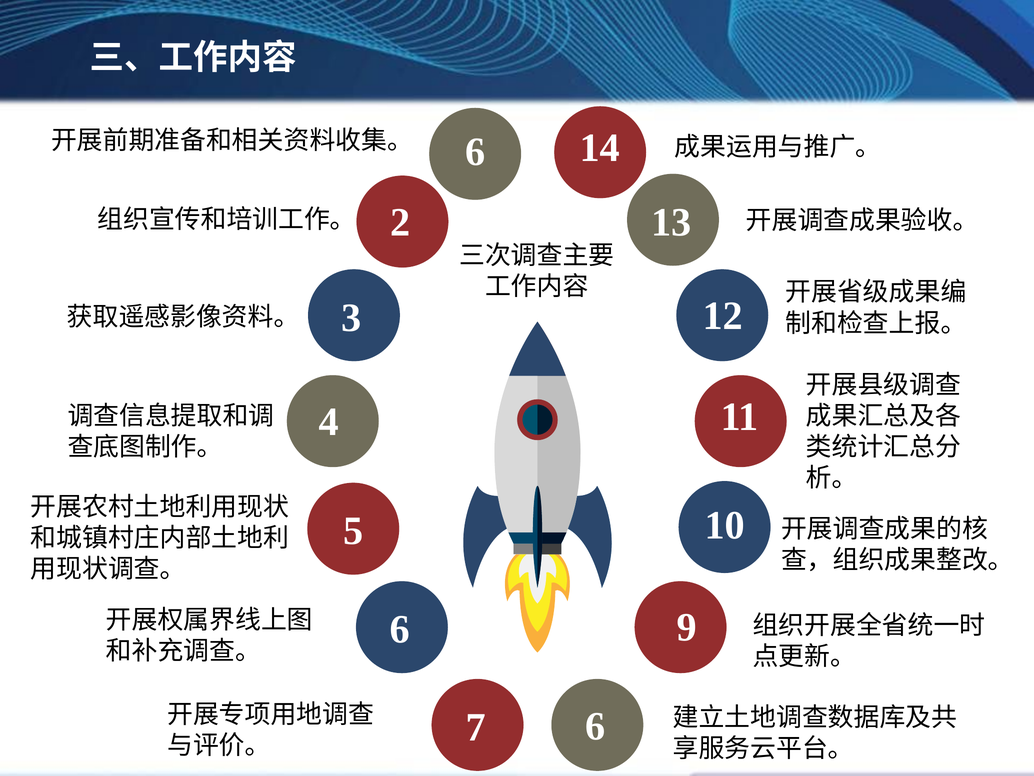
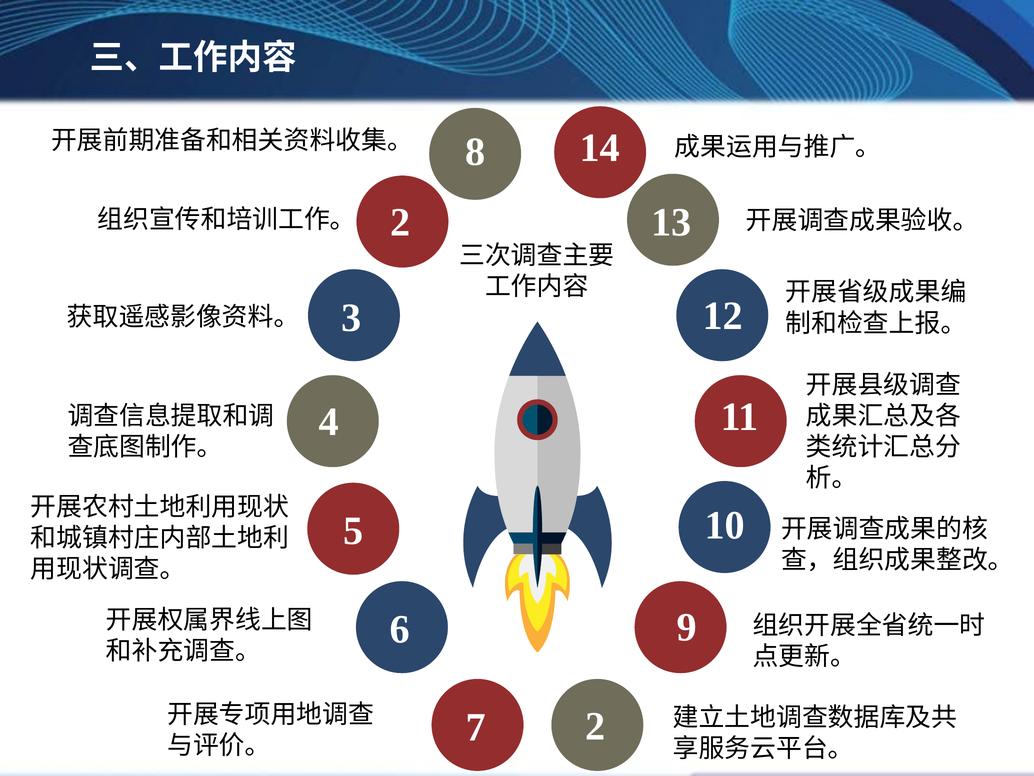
6 at (475, 152): 6 -> 8
7 6: 6 -> 2
